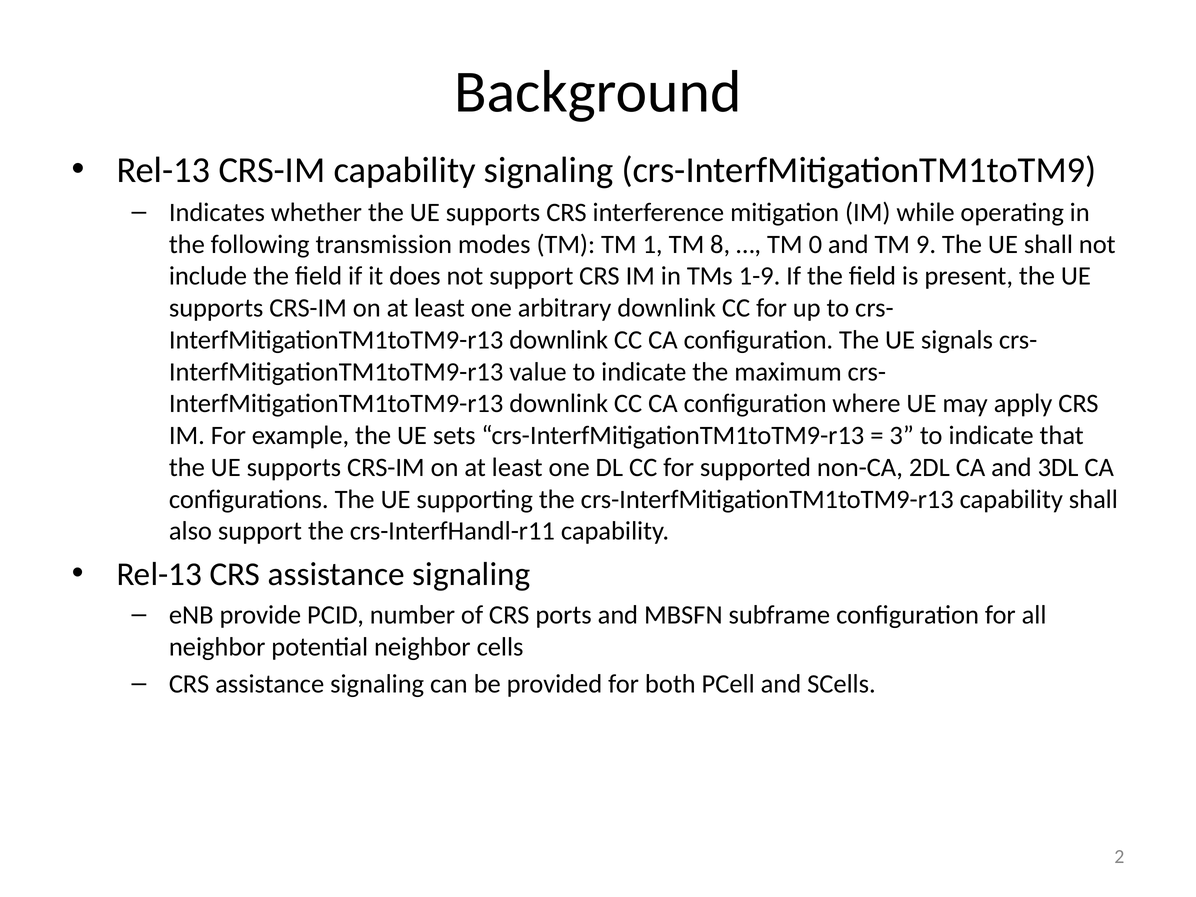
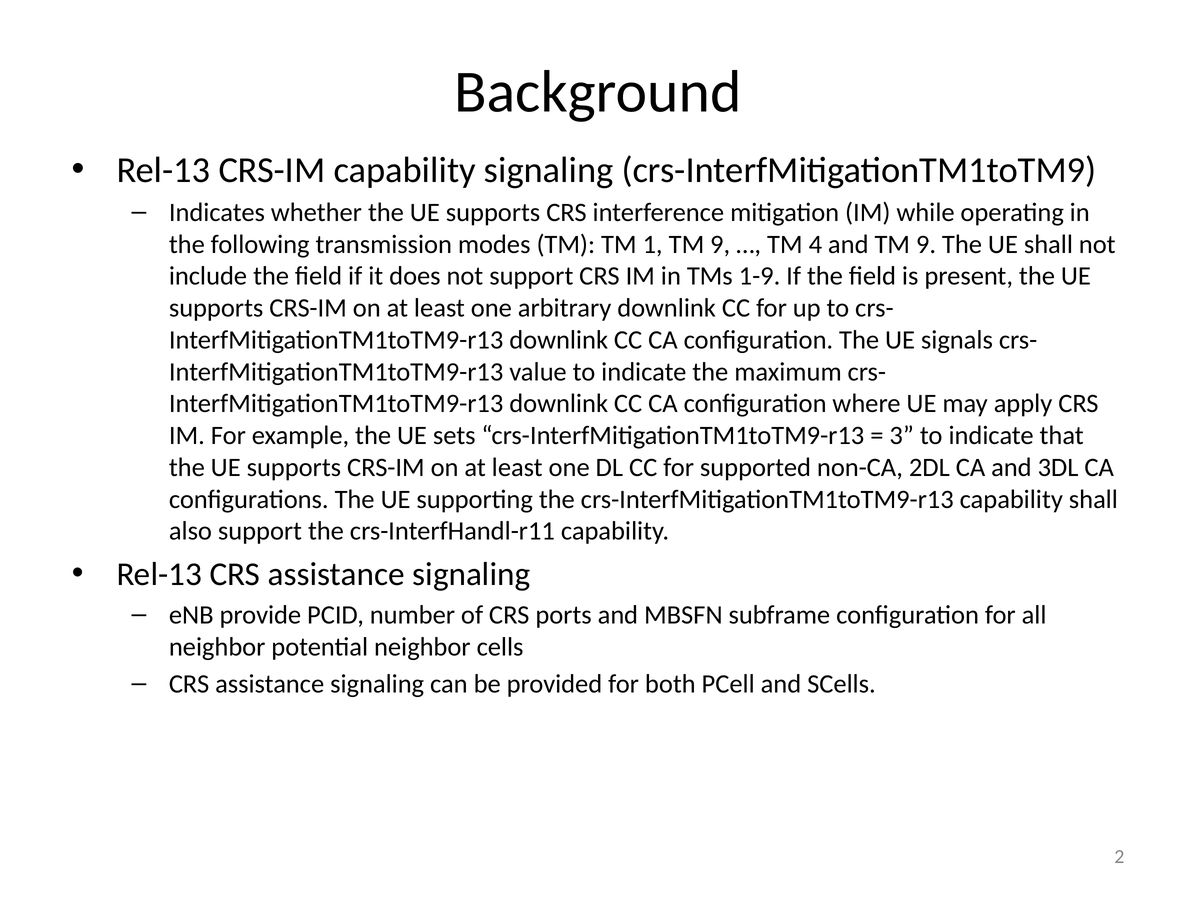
1 TM 8: 8 -> 9
0: 0 -> 4
